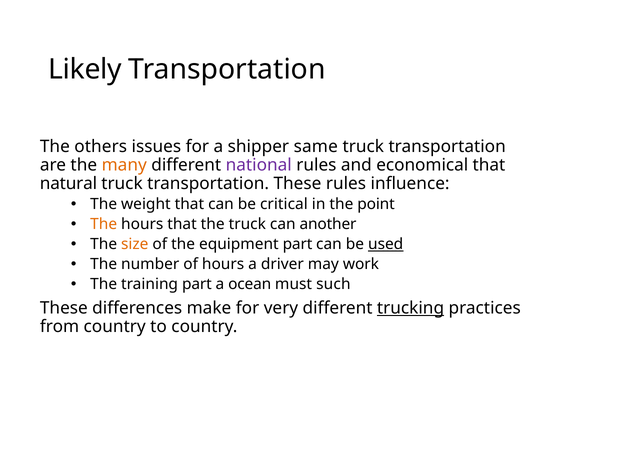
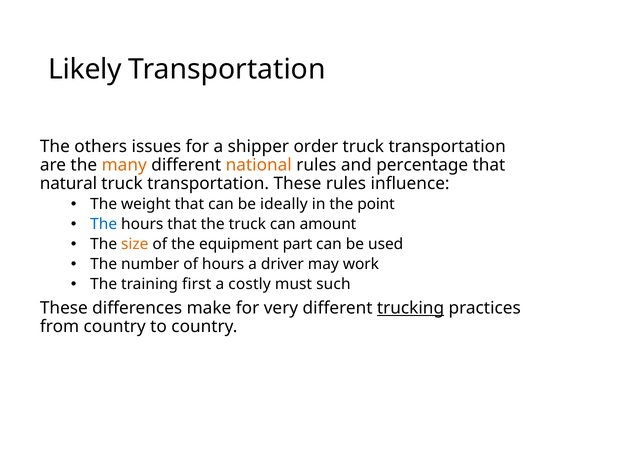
same: same -> order
national colour: purple -> orange
economical: economical -> percentage
critical: critical -> ideally
The at (104, 224) colour: orange -> blue
another: another -> amount
used underline: present -> none
training part: part -> first
ocean: ocean -> costly
